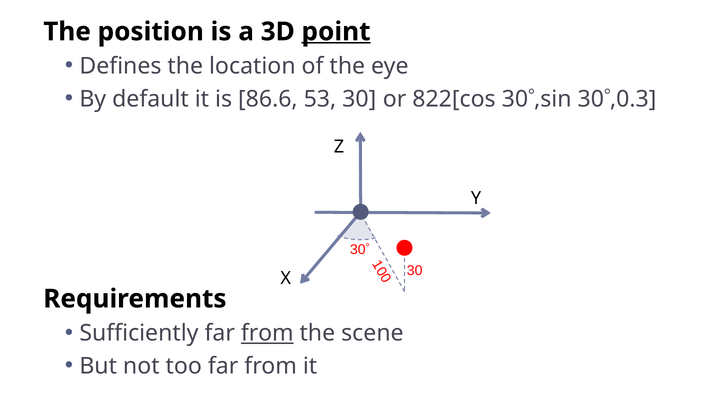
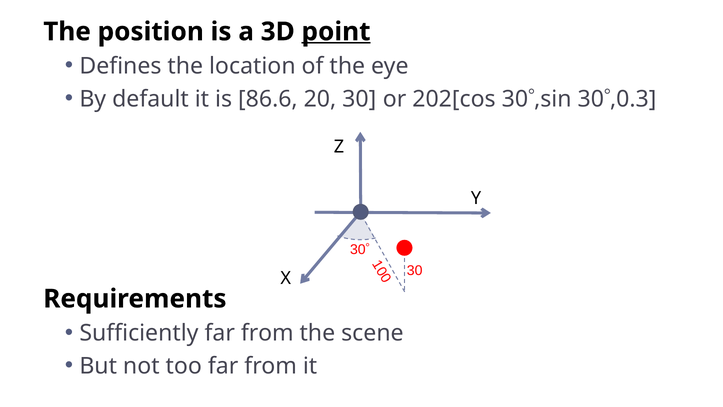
53: 53 -> 20
822[cos: 822[cos -> 202[cos
from at (267, 333) underline: present -> none
